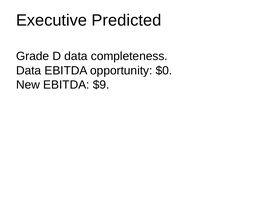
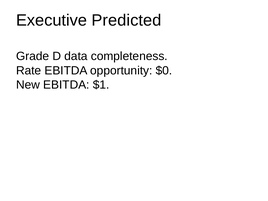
Data at (29, 70): Data -> Rate
$9: $9 -> $1
